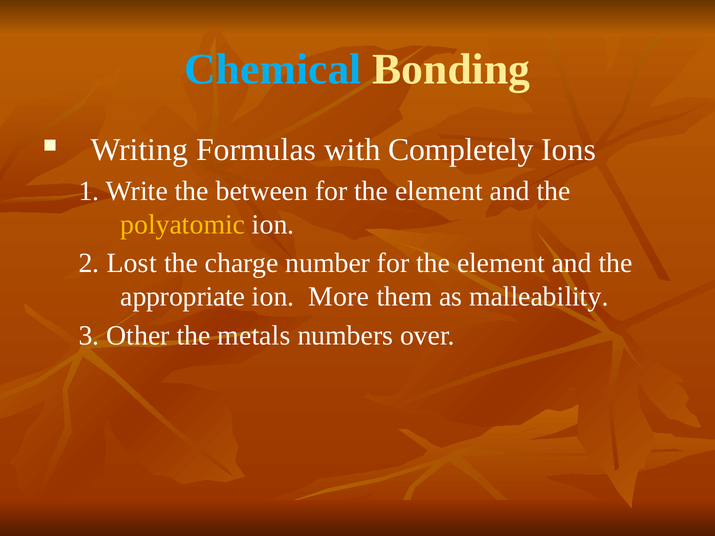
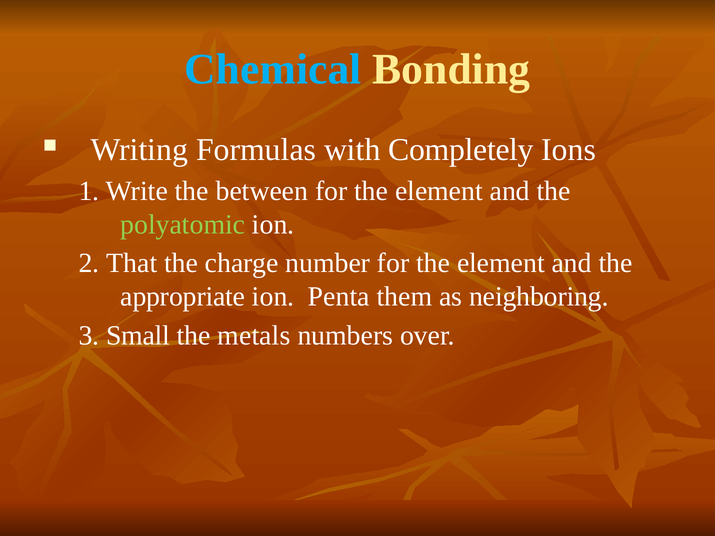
polyatomic colour: yellow -> light green
Lost: Lost -> That
More: More -> Penta
malleability: malleability -> neighboring
Other: Other -> Small
